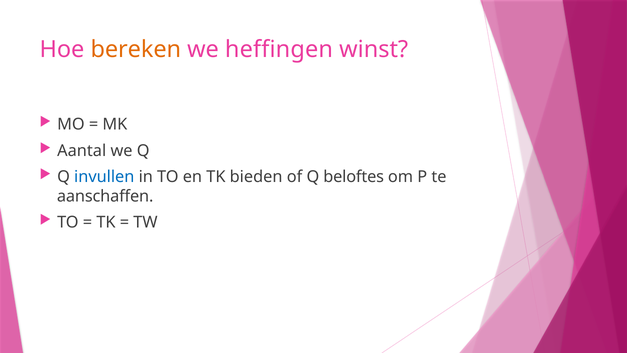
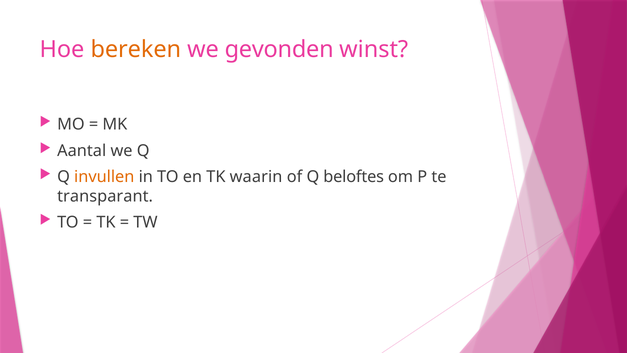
heffingen: heffingen -> gevonden
invullen colour: blue -> orange
bieden: bieden -> waarin
aanschaffen: aanschaffen -> transparant
